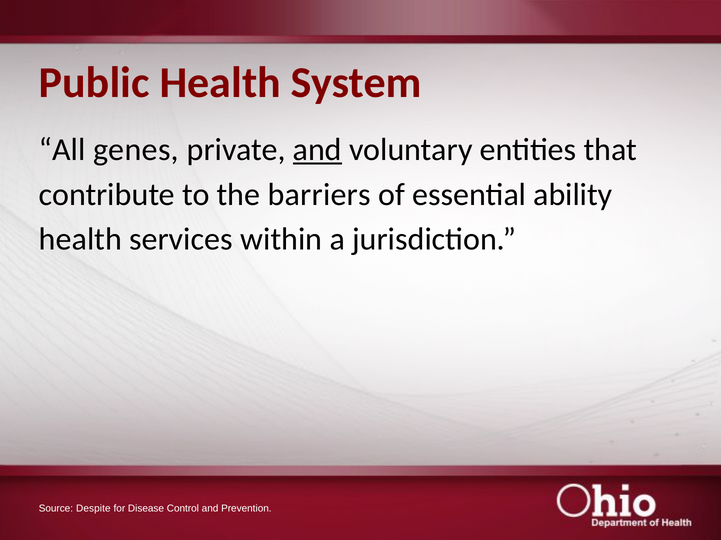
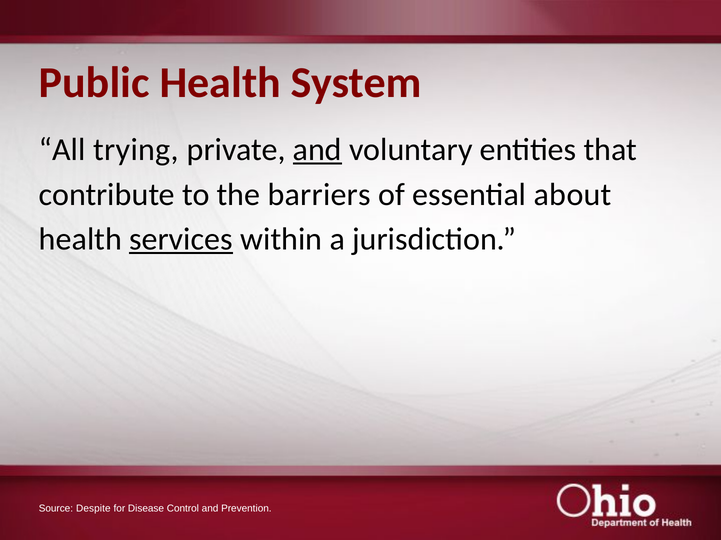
genes: genes -> trying
ability: ability -> about
services underline: none -> present
